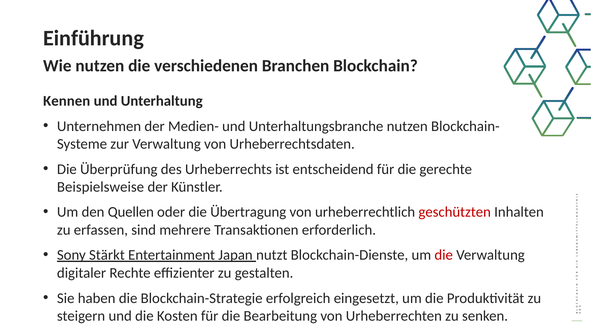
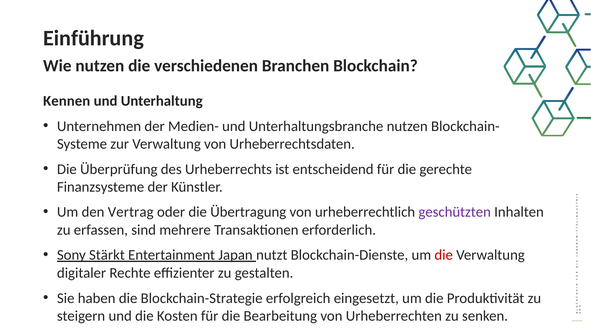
Beispielsweise: Beispielsweise -> Finanzsysteme
Quellen: Quellen -> Vertrag
geschützten colour: red -> purple
